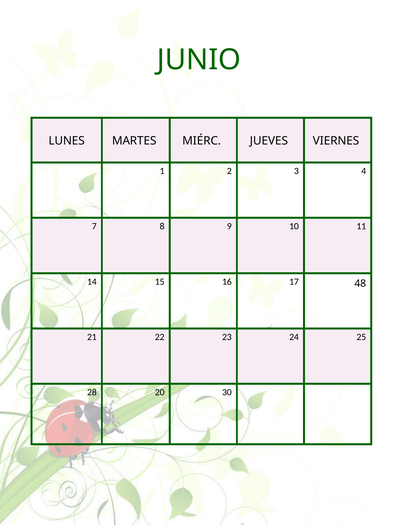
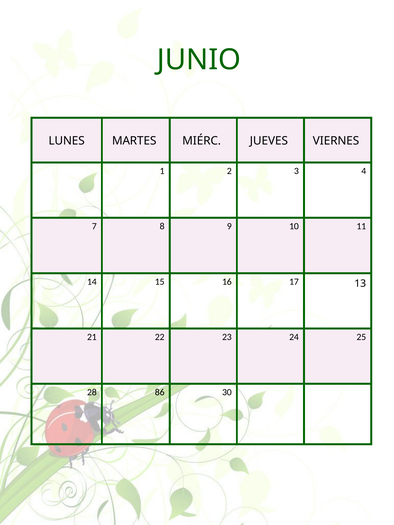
48: 48 -> 13
20: 20 -> 86
